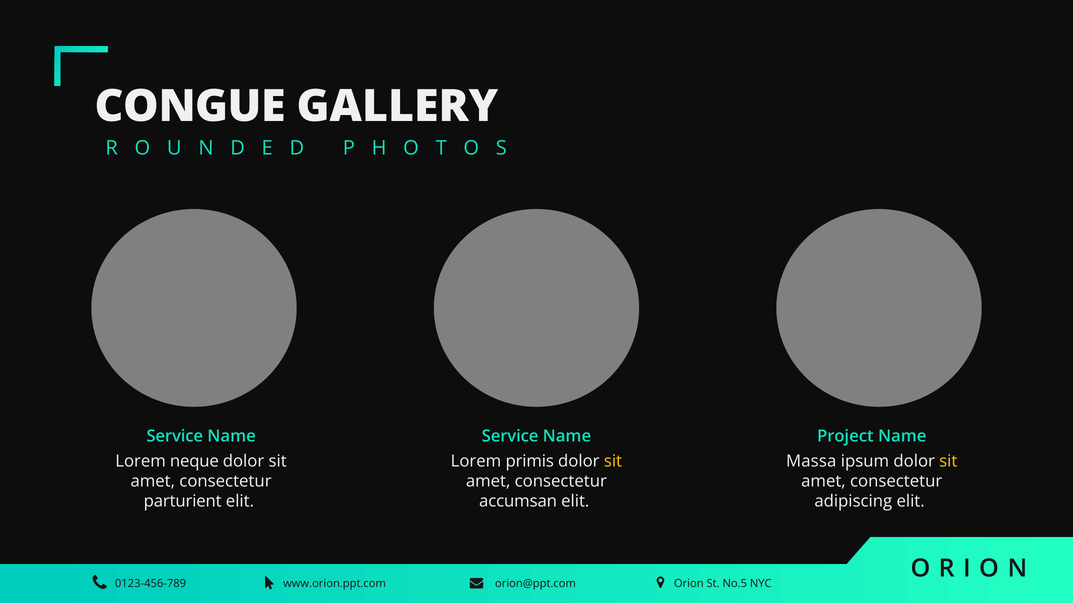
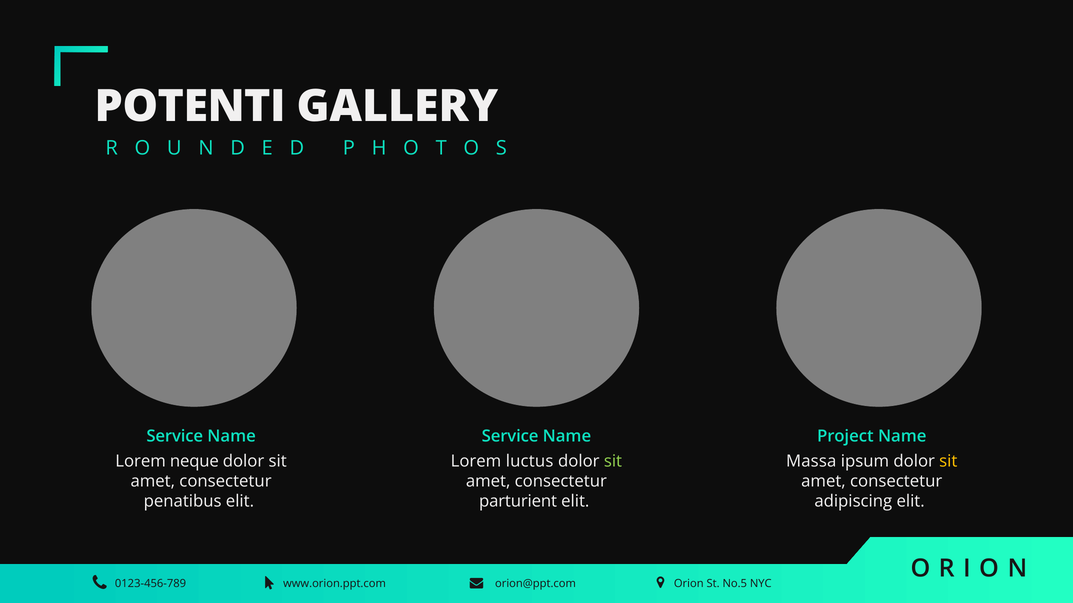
CONGUE: CONGUE -> POTENTI
primis: primis -> luctus
sit at (613, 462) colour: yellow -> light green
parturient: parturient -> penatibus
accumsan: accumsan -> parturient
